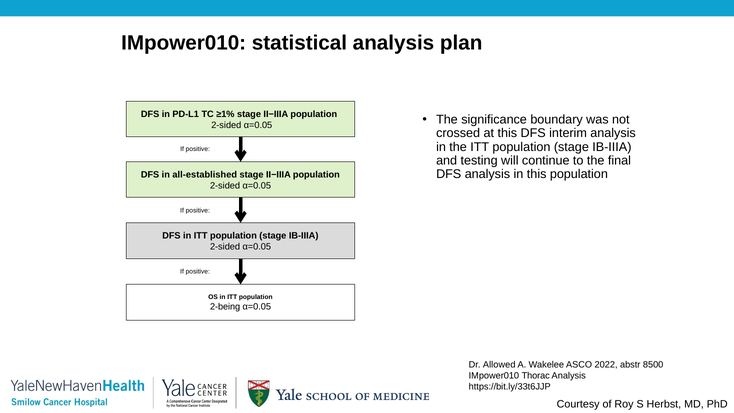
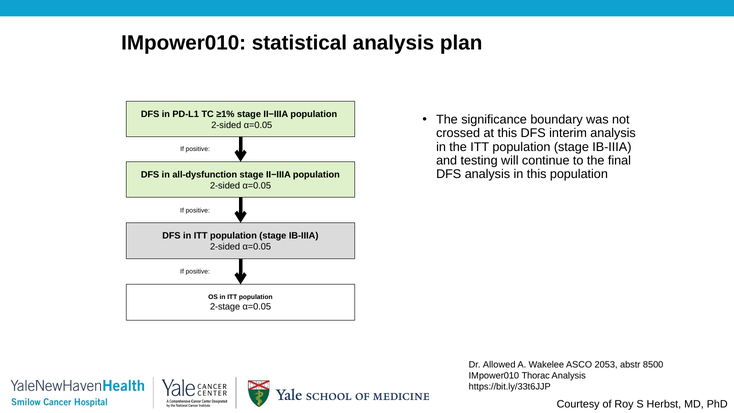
all-established: all-established -> all-dysfunction
2-being: 2-being -> 2-stage
2022: 2022 -> 2053
